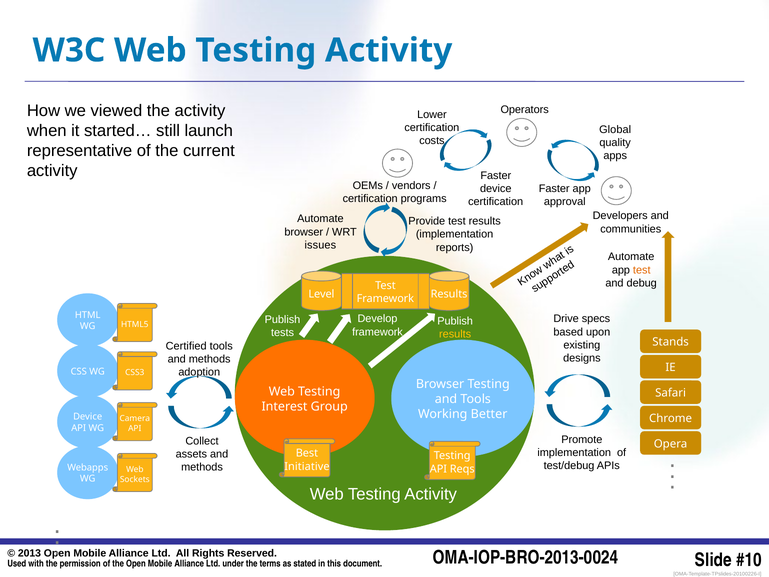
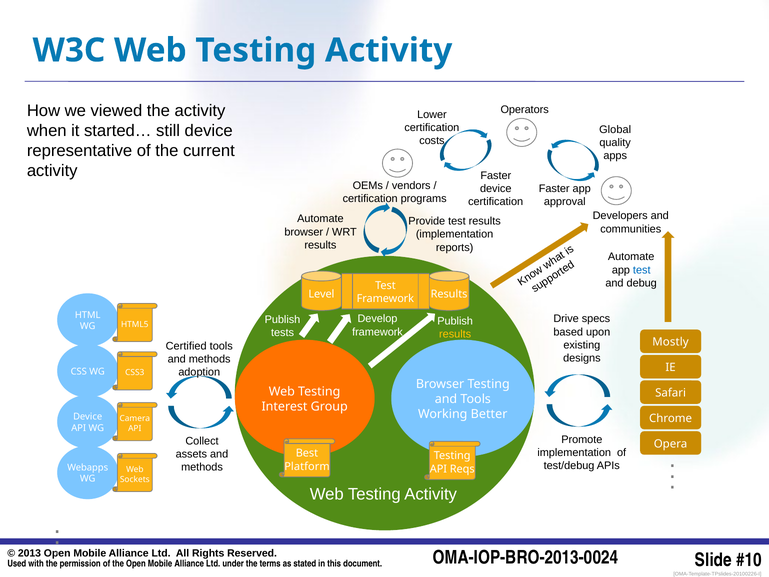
still launch: launch -> device
issues at (320, 245): issues -> results
test at (642, 270) colour: orange -> blue
Stands: Stands -> Mostly
Initiative: Initiative -> Platform
